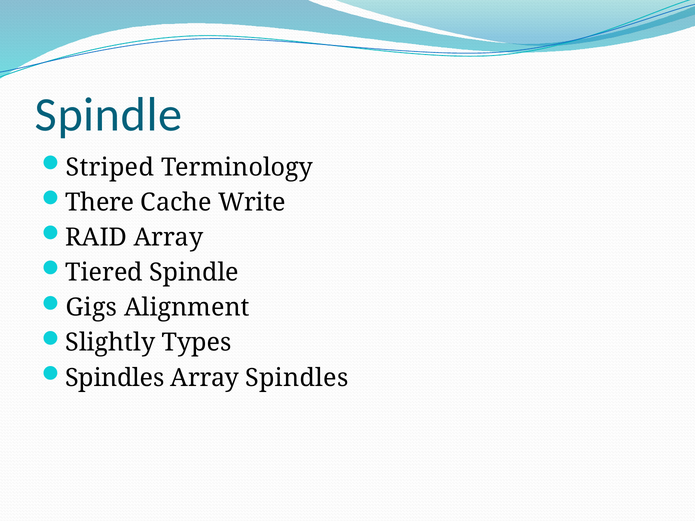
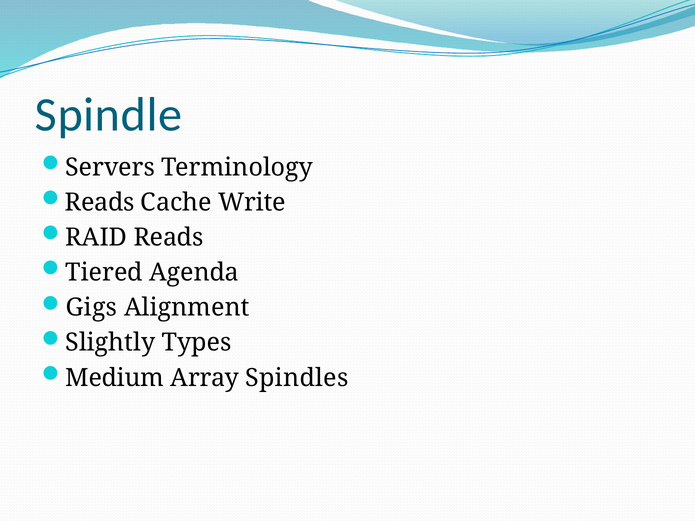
Striped: Striped -> Servers
There at (100, 202): There -> Reads
RAID Array: Array -> Reads
Tiered Spindle: Spindle -> Agenda
Spindles at (115, 378): Spindles -> Medium
